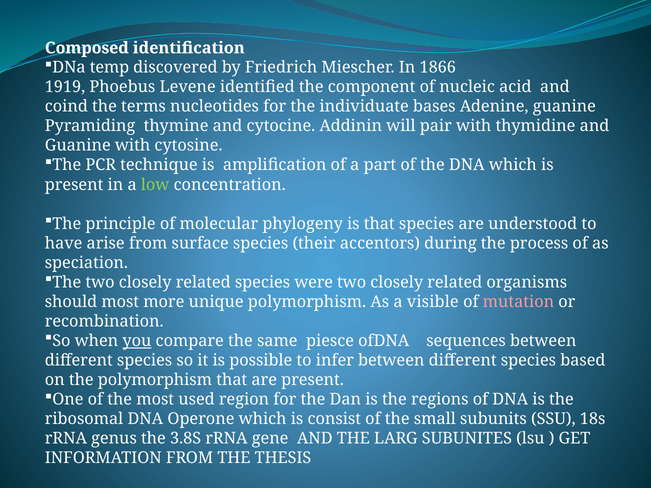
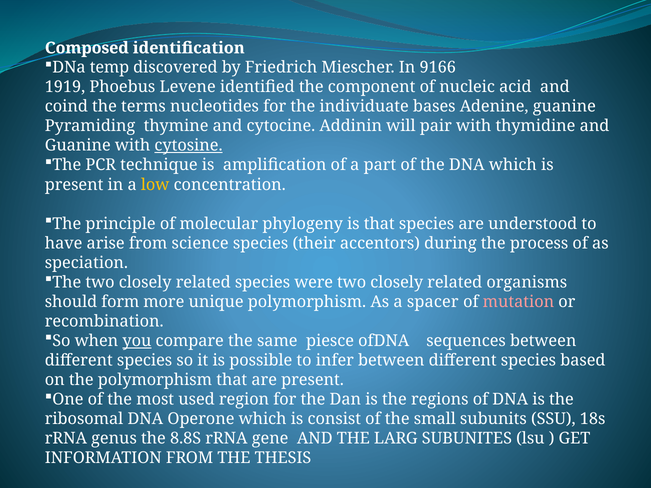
1866: 1866 -> 9166
cytosine underline: none -> present
low colour: light green -> yellow
surface: surface -> science
should most: most -> form
visible: visible -> spacer
3.8S: 3.8S -> 8.8S
